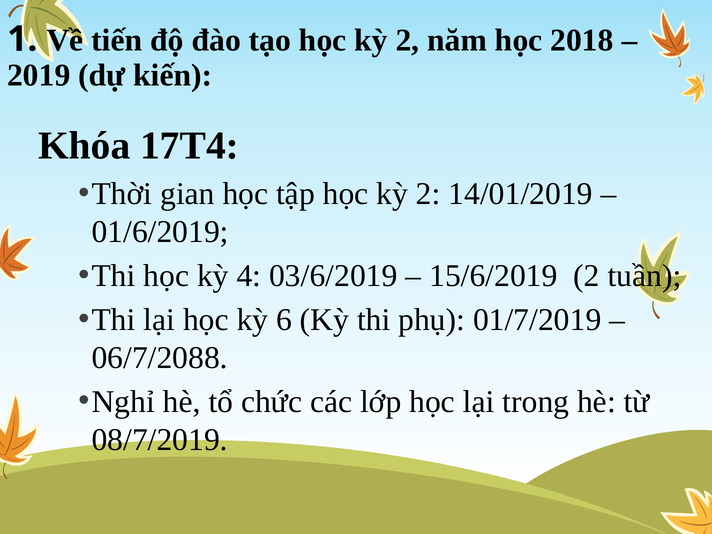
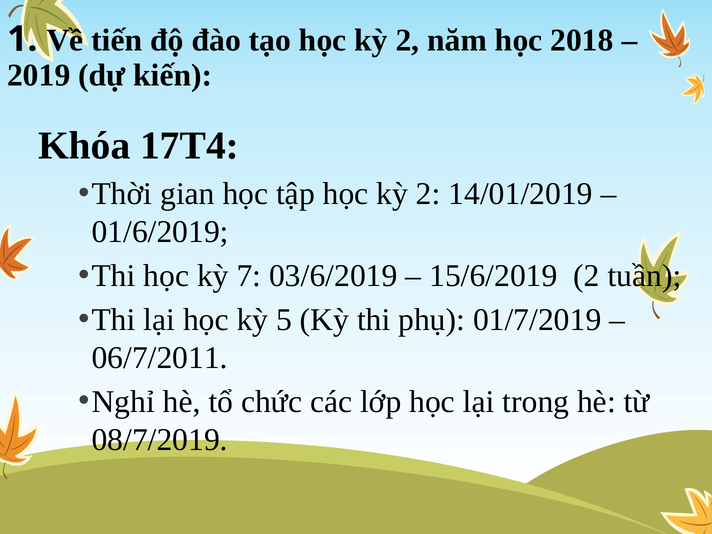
4: 4 -> 7
6: 6 -> 5
06/7/2088: 06/7/2088 -> 06/7/2011
